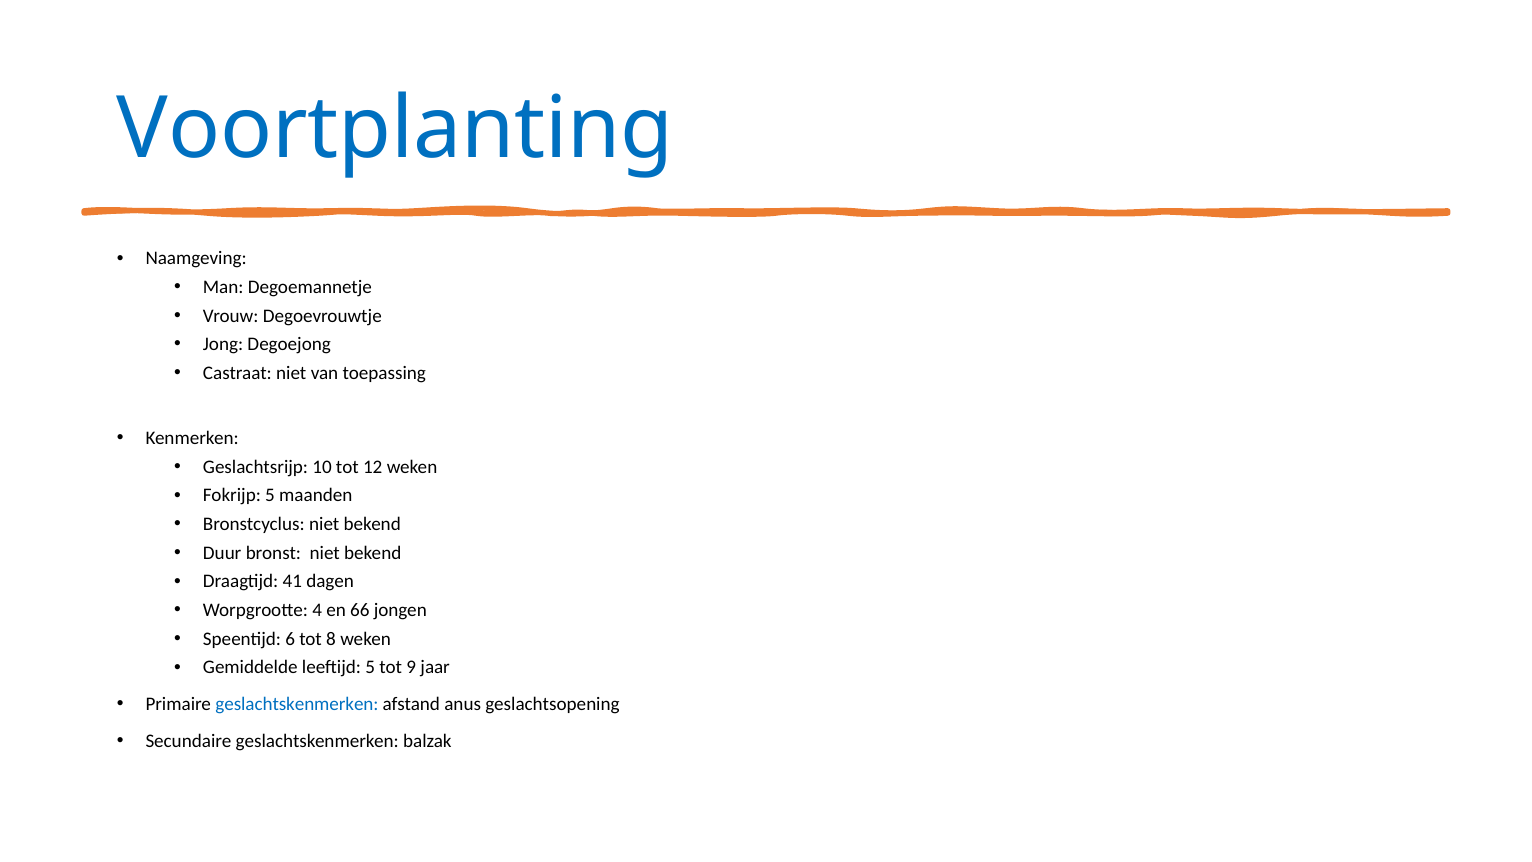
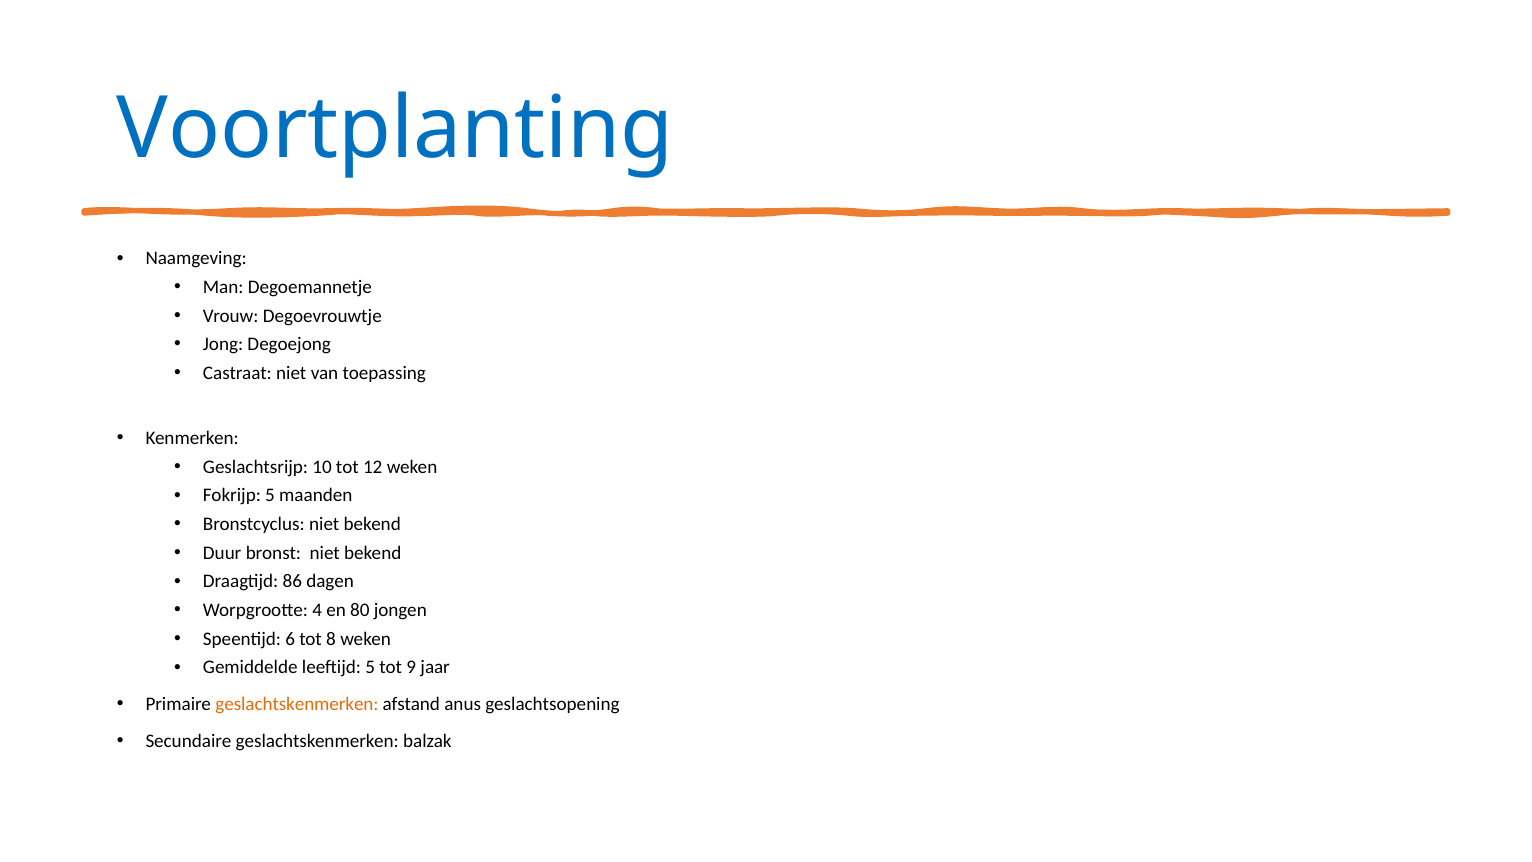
41: 41 -> 86
66: 66 -> 80
geslachtskenmerken at (297, 704) colour: blue -> orange
